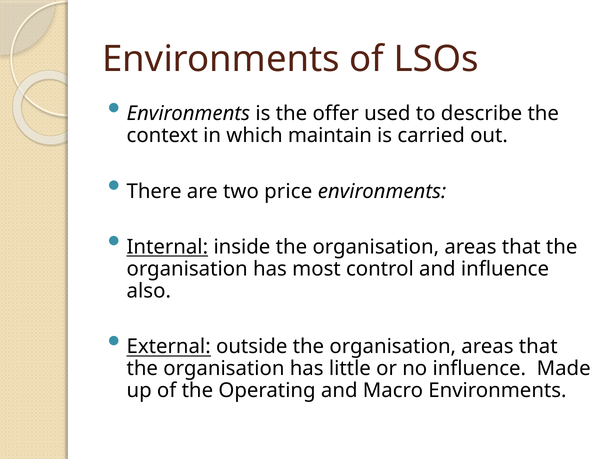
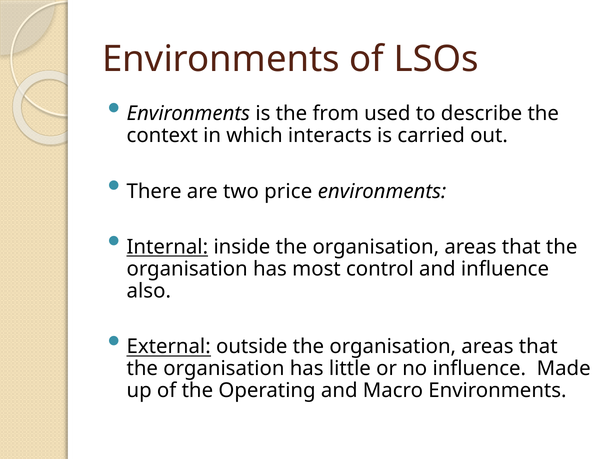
offer: offer -> from
maintain: maintain -> interacts
